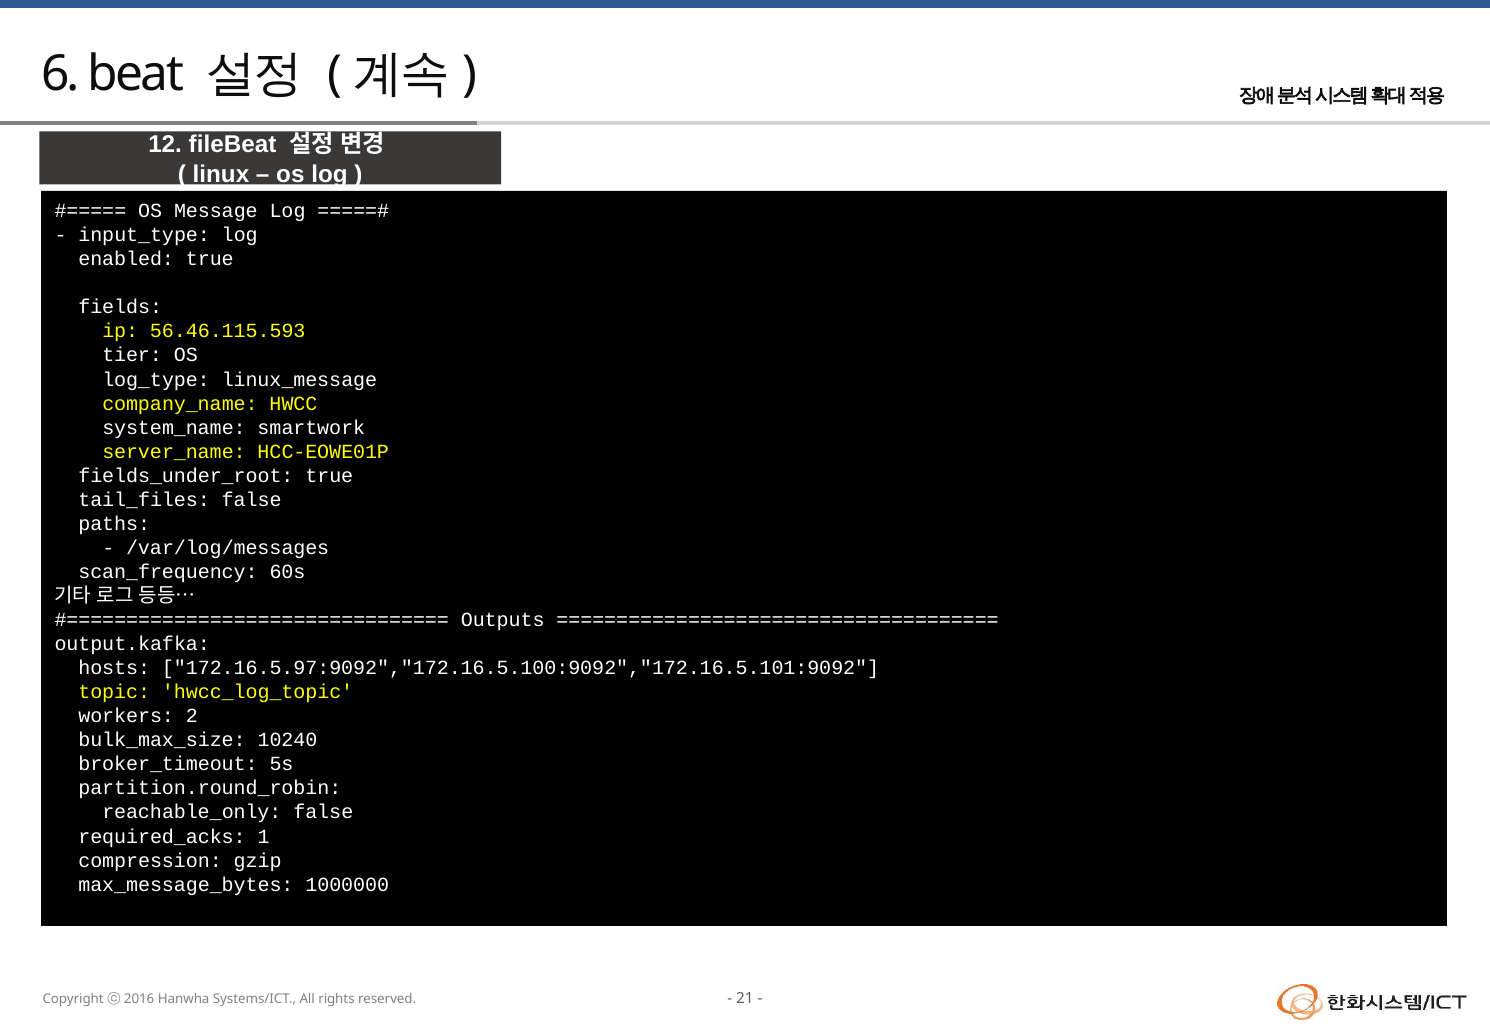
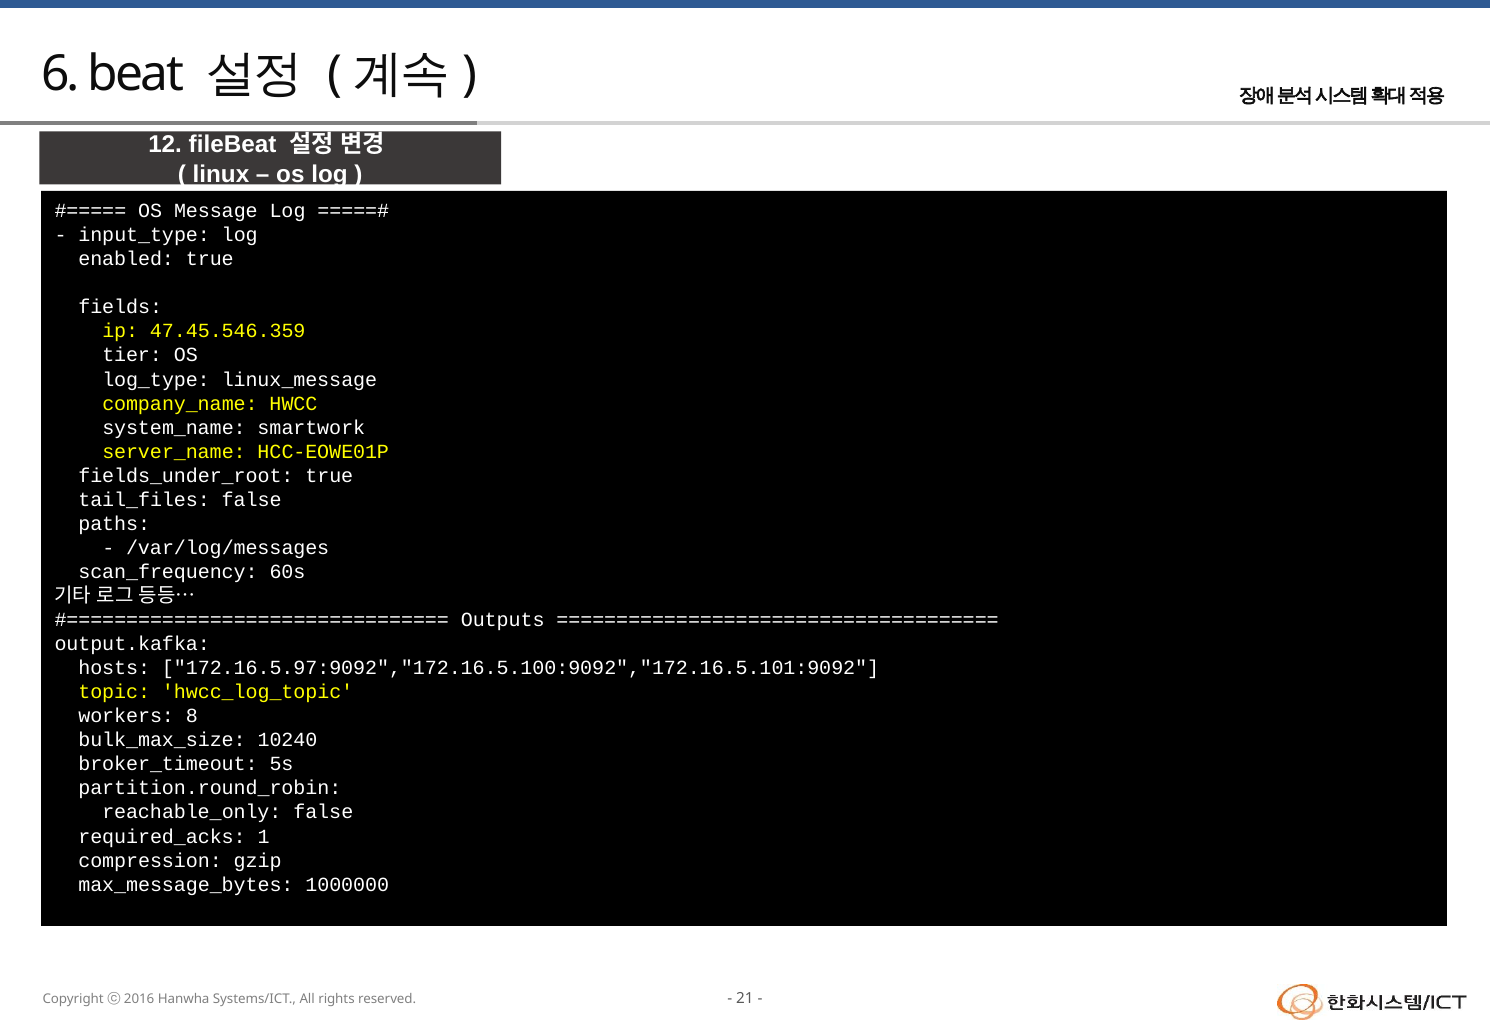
56.46.115.593: 56.46.115.593 -> 47.45.546.359
2: 2 -> 8
